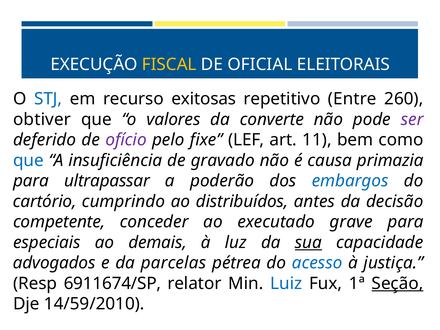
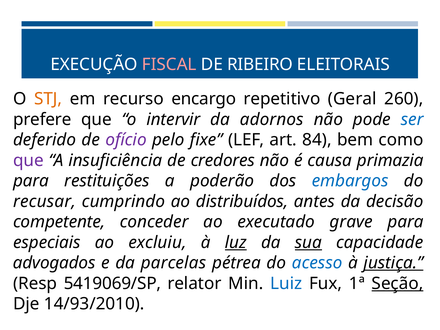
FISCAL colour: yellow -> pink
OFICIAL: OFICIAL -> RIBEIRO
STJ colour: blue -> orange
exitosas: exitosas -> encargo
Entre: Entre -> Geral
obtiver: obtiver -> prefere
valores: valores -> intervir
converte: converte -> adornos
ser colour: purple -> blue
11: 11 -> 84
que at (28, 160) colour: blue -> purple
gravado: gravado -> credores
ultrapassar: ultrapassar -> restituições
cartório: cartório -> recusar
demais: demais -> excluiu
luz underline: none -> present
justiça underline: none -> present
6911674/SP: 6911674/SP -> 5419069/SP
14/59/2010: 14/59/2010 -> 14/93/2010
